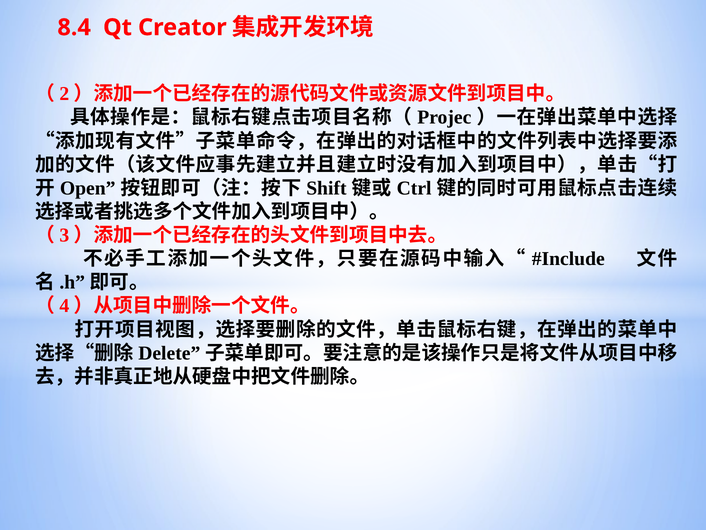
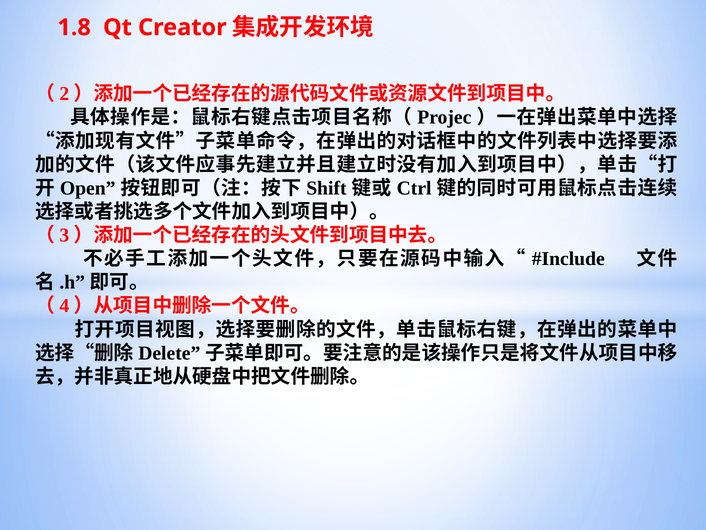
8.4: 8.4 -> 1.8
